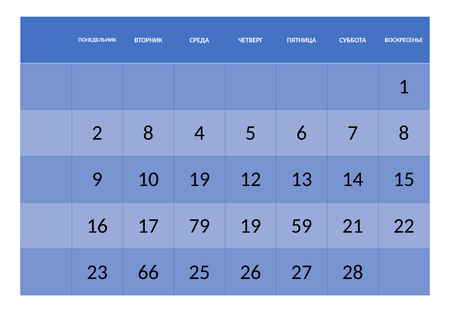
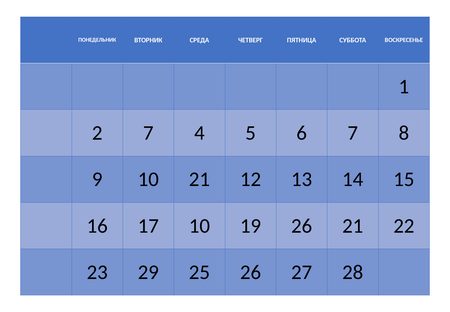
2 8: 8 -> 7
10 19: 19 -> 21
17 79: 79 -> 10
19 59: 59 -> 26
66: 66 -> 29
